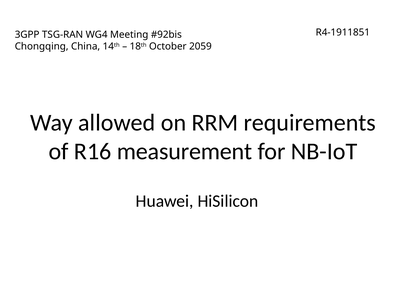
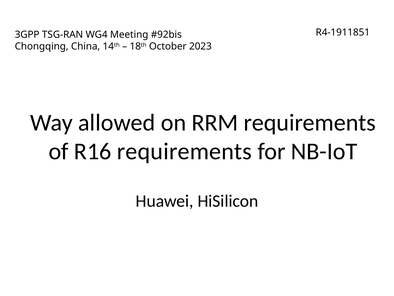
2059: 2059 -> 2023
R16 measurement: measurement -> requirements
